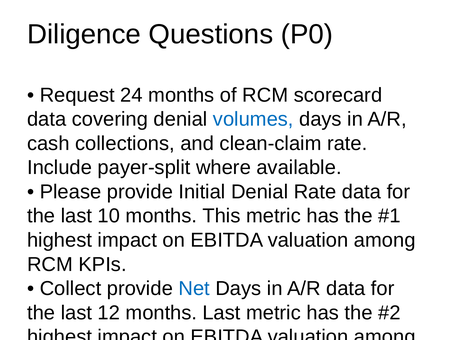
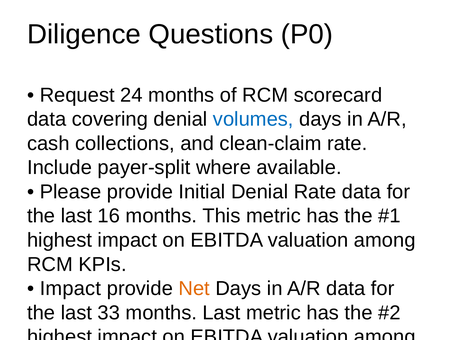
10: 10 -> 16
Collect at (70, 288): Collect -> Impact
Net at (194, 288) colour: blue -> orange
12: 12 -> 33
